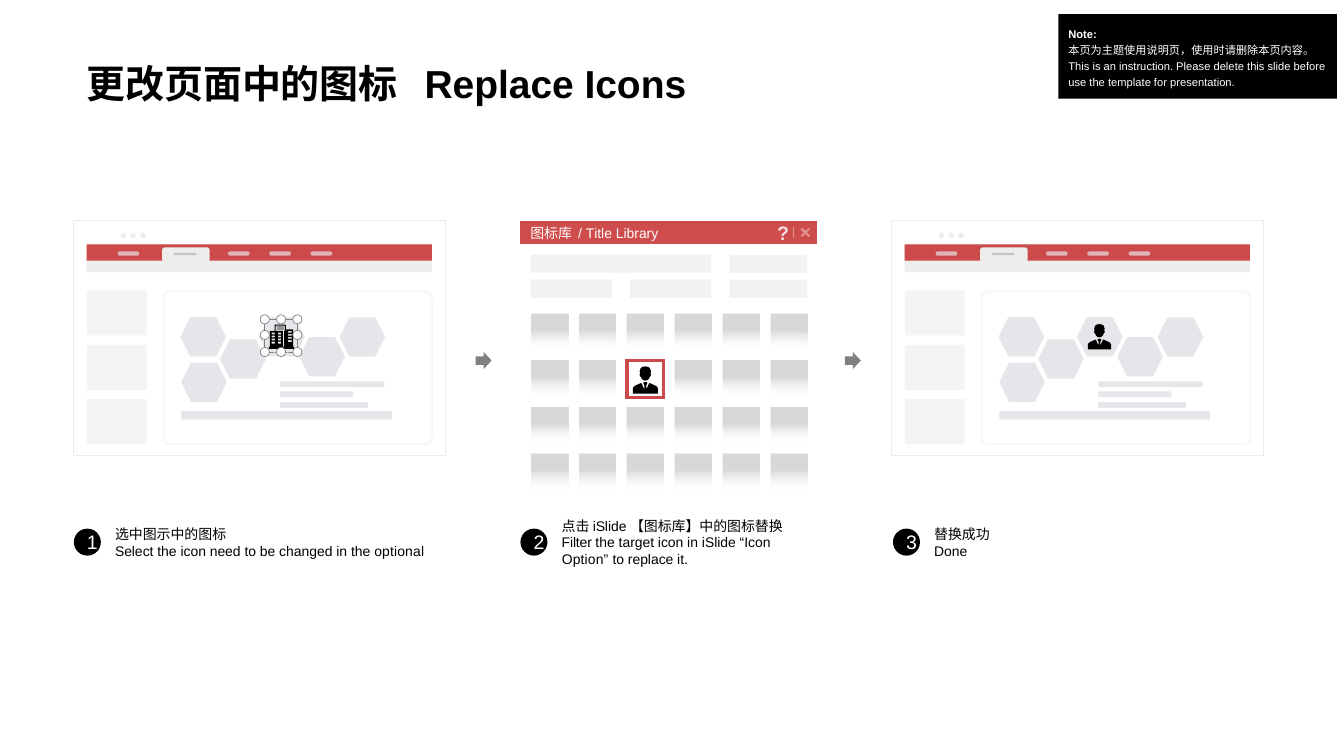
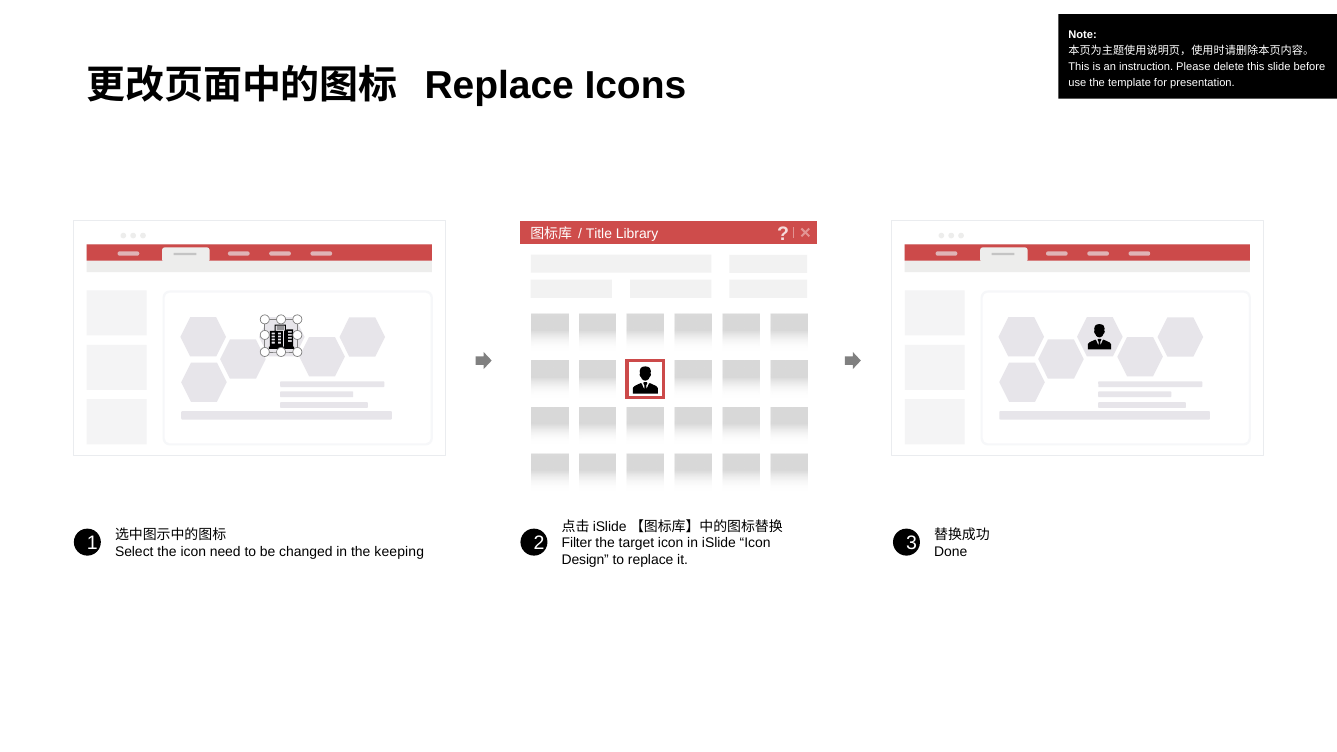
optional: optional -> keeping
Option: Option -> Design
